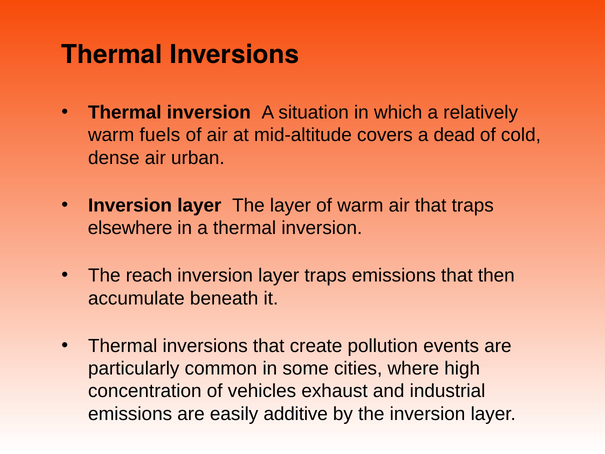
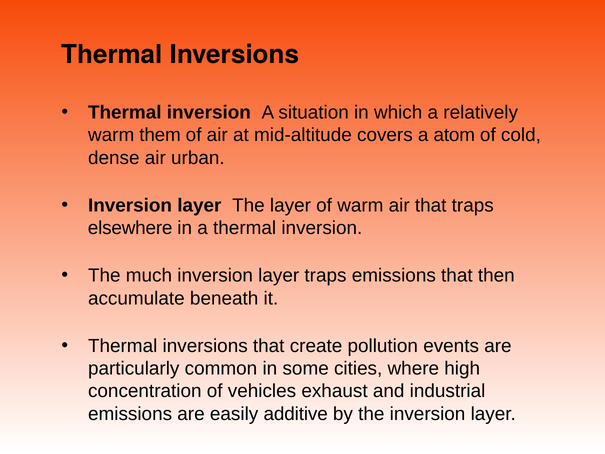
fuels: fuels -> them
dead: dead -> atom
reach: reach -> much
